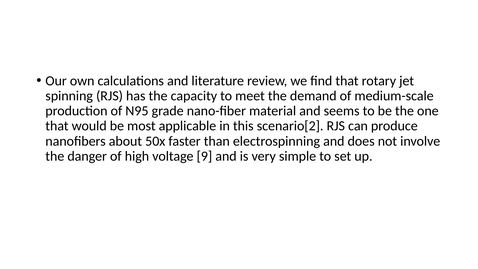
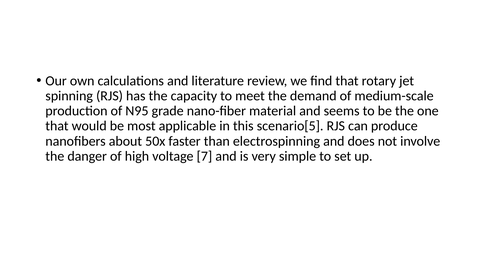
scenario[2: scenario[2 -> scenario[5
9: 9 -> 7
